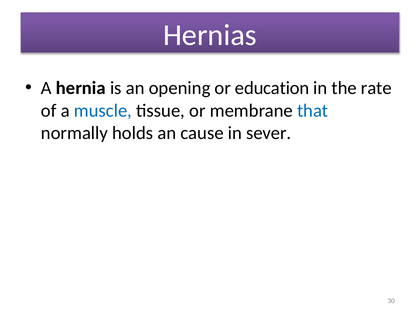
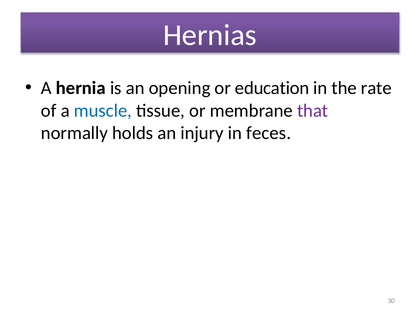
that colour: blue -> purple
cause: cause -> injury
sever: sever -> feces
